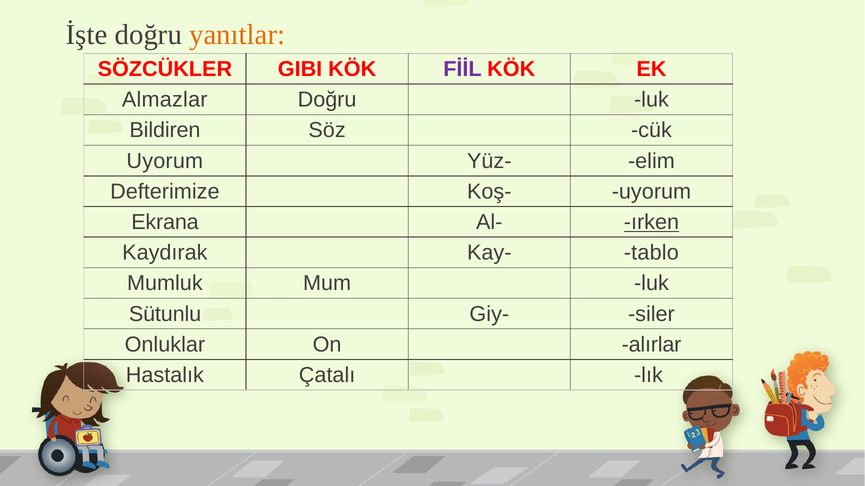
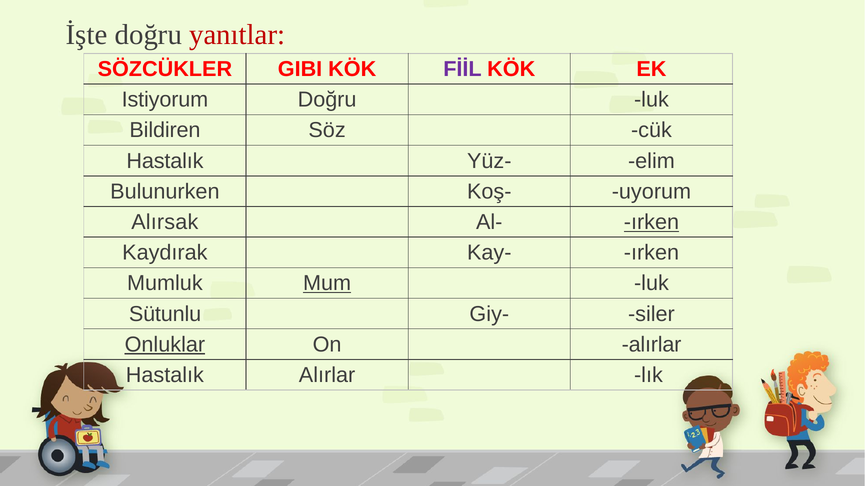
yanıtlar colour: orange -> red
Almazlar: Almazlar -> Istiyorum
Uyorum at (165, 161): Uyorum -> Hastalık
Defterimize: Defterimize -> Bulunurken
Ekrana: Ekrana -> Alırsak
Kay- tablo: tablo -> ırken
Mum underline: none -> present
Onluklar underline: none -> present
Hastalık Çatalı: Çatalı -> Alırlar
